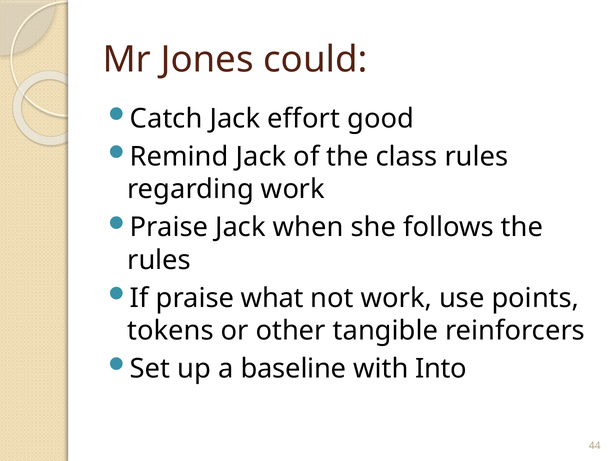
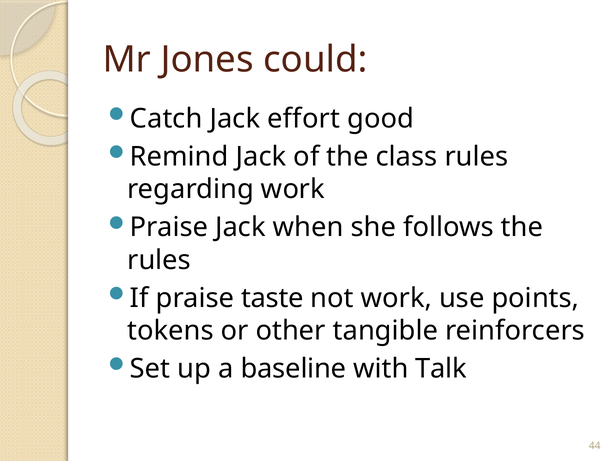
what: what -> taste
Into: Into -> Talk
